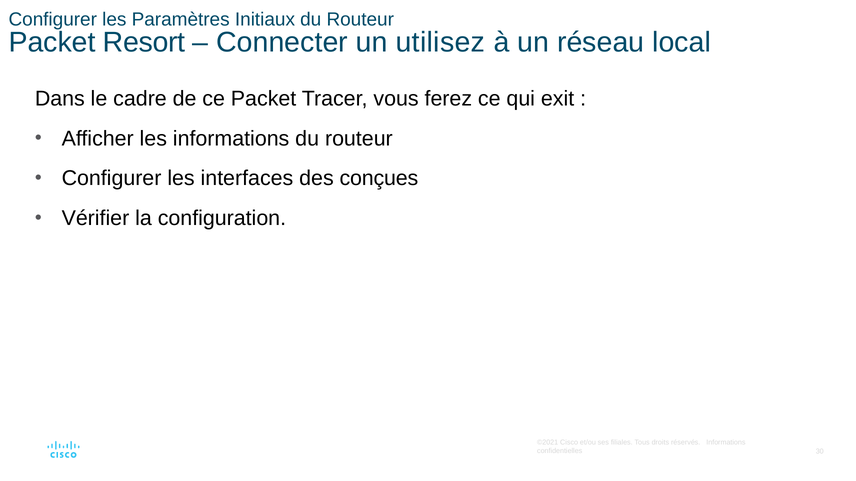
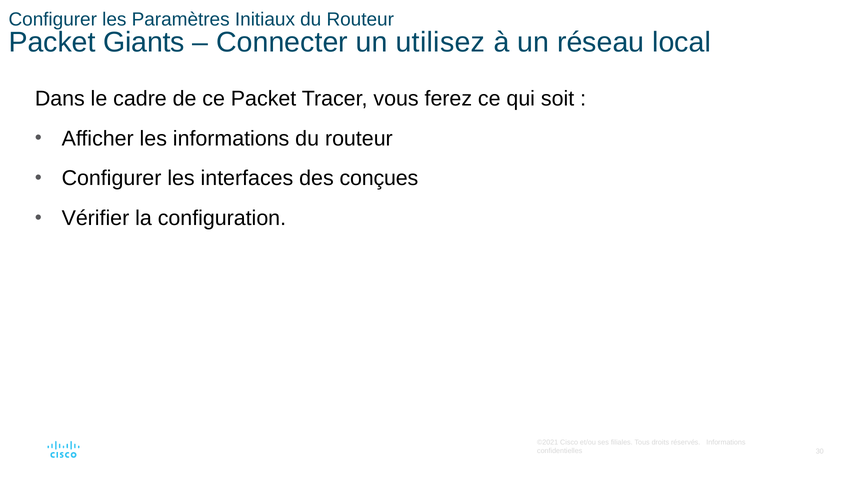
Resort: Resort -> Giants
exit: exit -> soit
